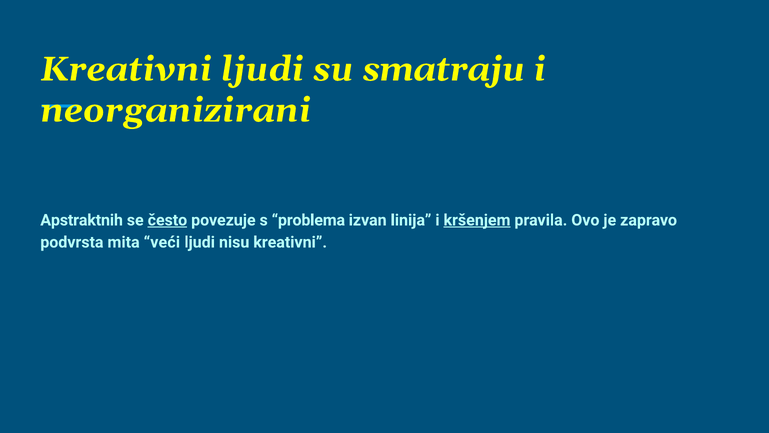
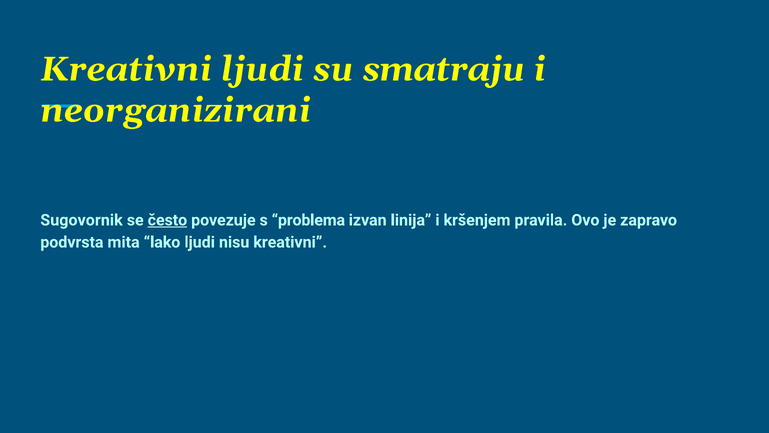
Apstraktnih: Apstraktnih -> Sugovornik
kršenjem underline: present -> none
veći: veći -> lako
